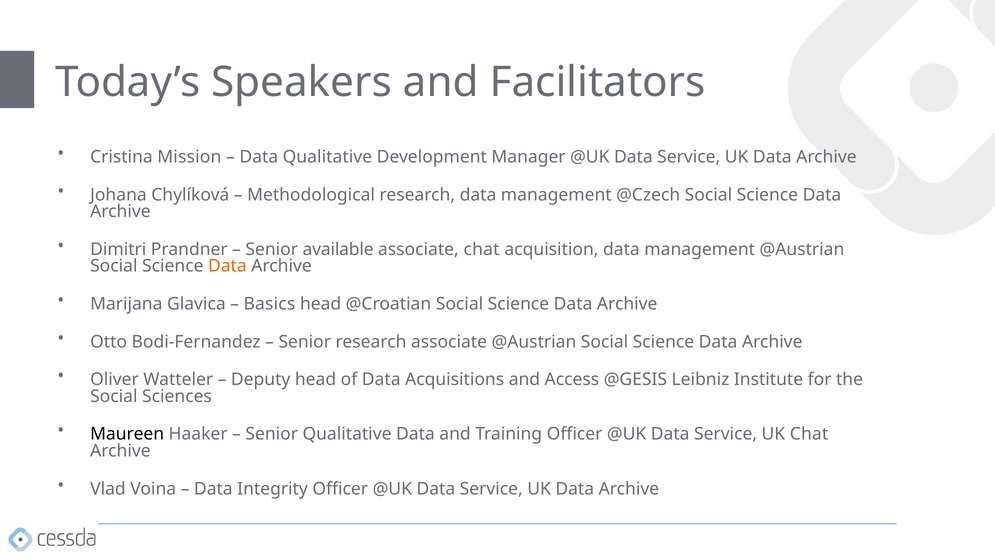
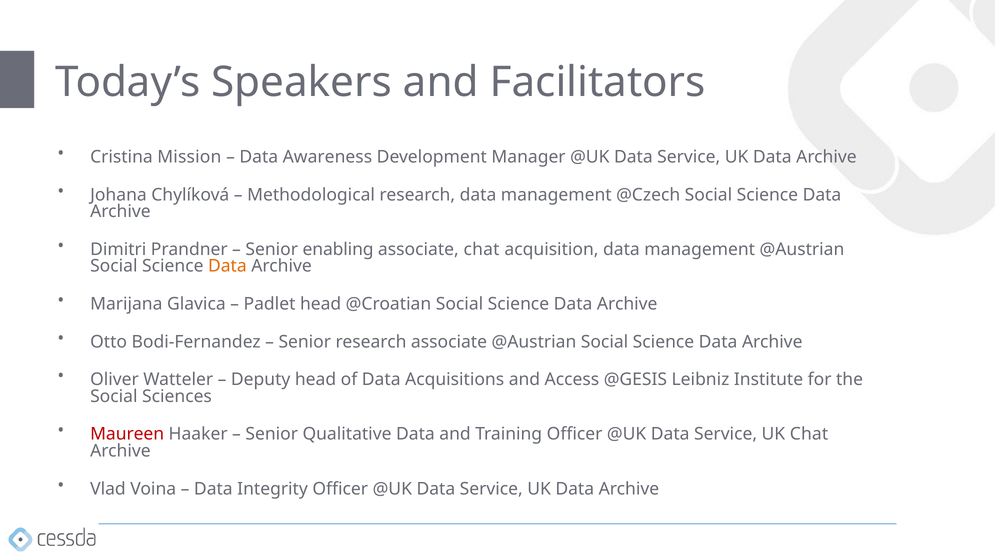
Data Qualitative: Qualitative -> Awareness
available: available -> enabling
Basics: Basics -> Padlet
Maureen colour: black -> red
